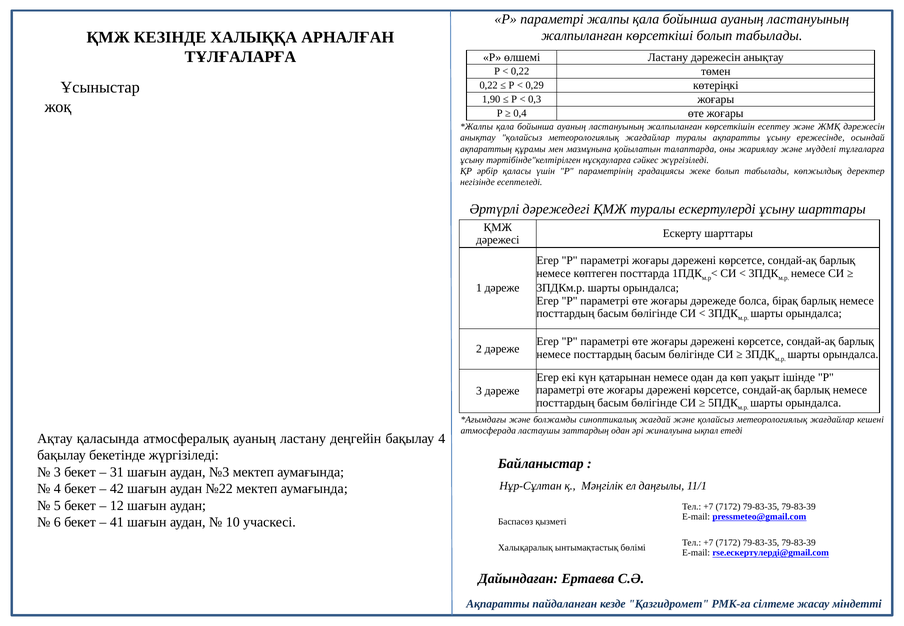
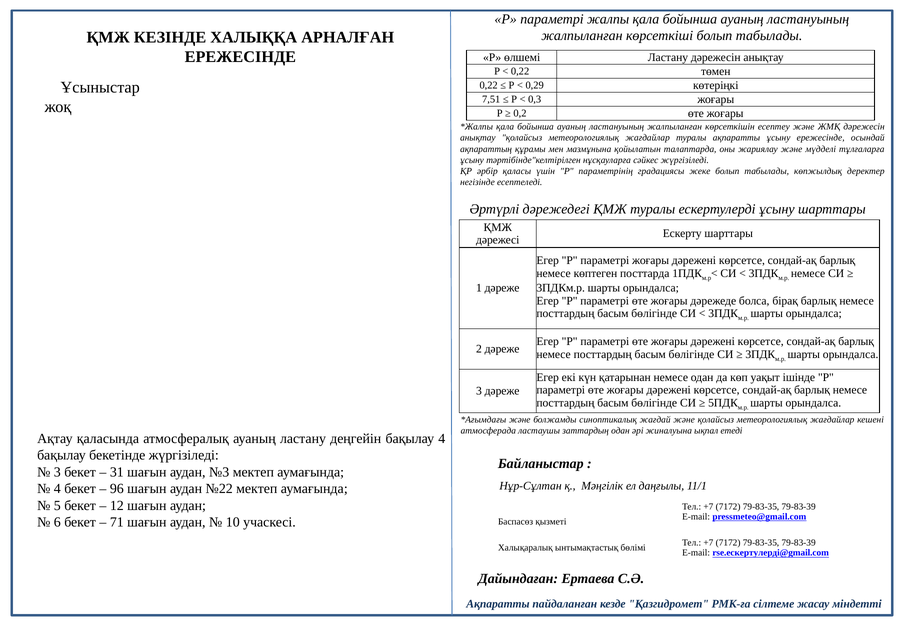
ТҰЛҒАЛАРҒА at (240, 57): ТҰЛҒАЛАРҒА -> ЕРЕЖЕСІНДЕ
1,90: 1,90 -> 7,51
0,4: 0,4 -> 0,2
42: 42 -> 96
41: 41 -> 71
